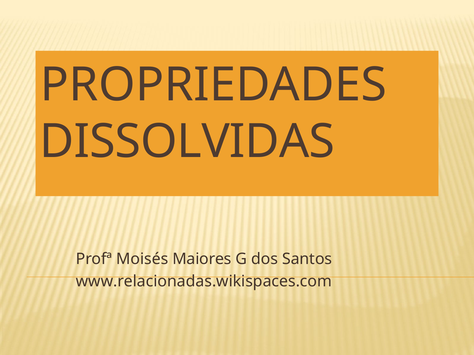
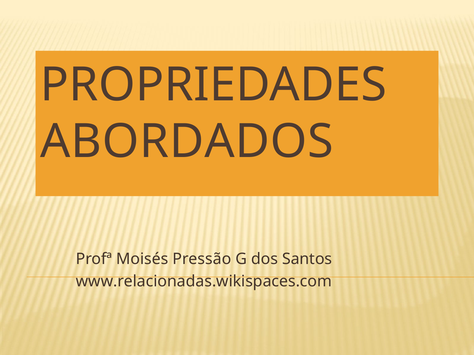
DISSOLVIDAS: DISSOLVIDAS -> ABORDADOS
Maiores: Maiores -> Pressão
